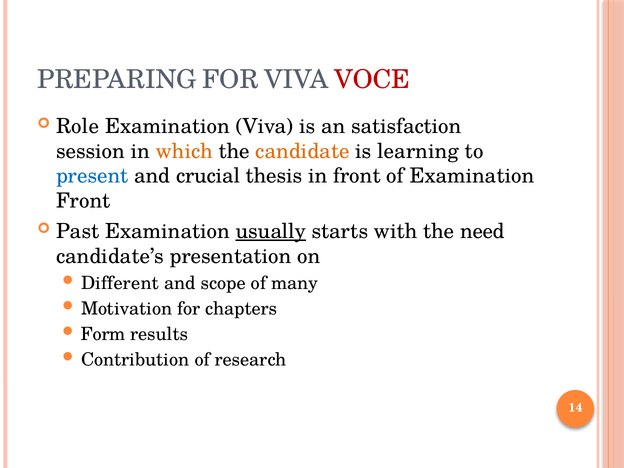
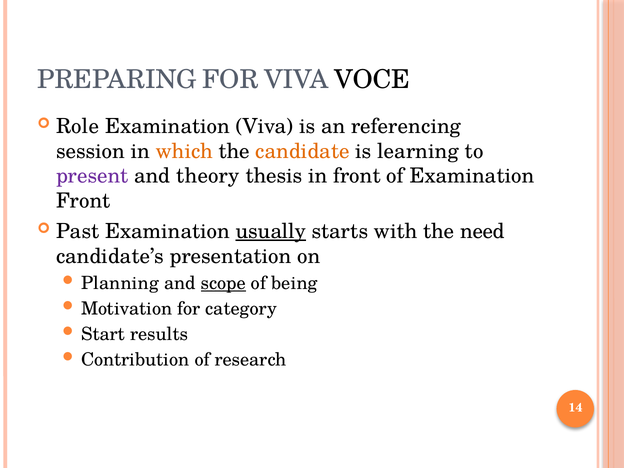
VOCE colour: red -> black
satisfaction: satisfaction -> referencing
present colour: blue -> purple
crucial: crucial -> theory
Different: Different -> Planning
scope underline: none -> present
many: many -> being
chapters: chapters -> category
Form: Form -> Start
